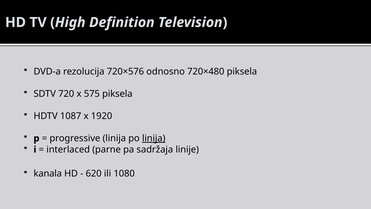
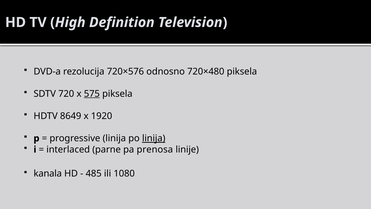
575 underline: none -> present
1087: 1087 -> 8649
sadržaja: sadržaja -> prenosa
620: 620 -> 485
